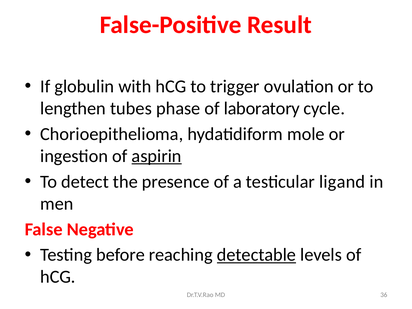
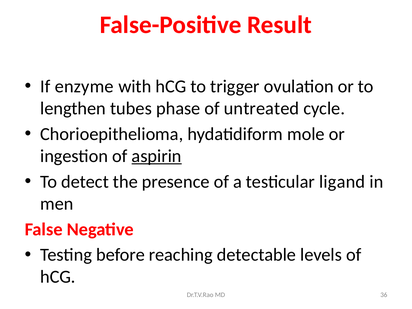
globulin: globulin -> enzyme
laboratory: laboratory -> untreated
detectable underline: present -> none
